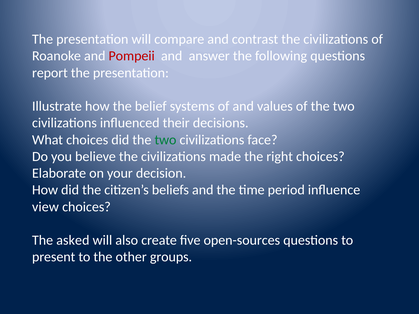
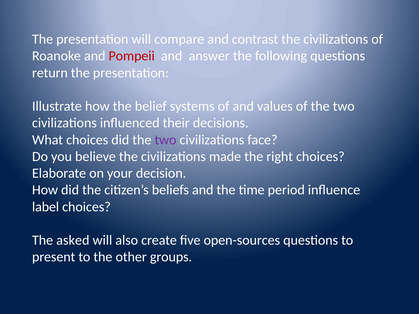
report: report -> return
two at (165, 140) colour: green -> purple
view: view -> label
